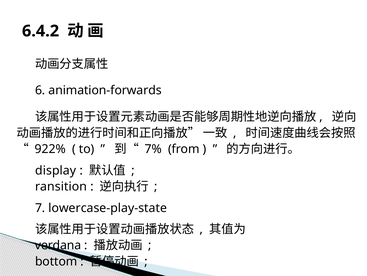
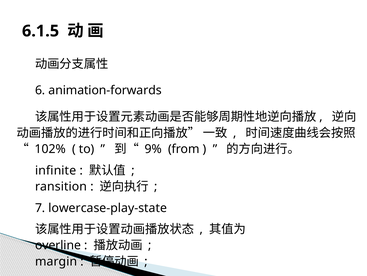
6.4.2: 6.4.2 -> 6.1.5
922%: 922% -> 102%
7%: 7% -> 9%
display: display -> infinite
verdana: verdana -> overline
bottom: bottom -> margin
